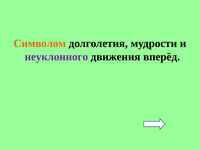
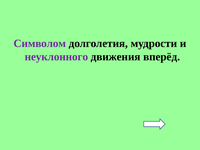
Символом colour: orange -> purple
